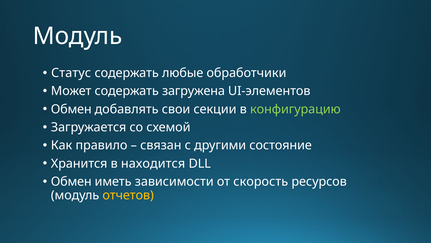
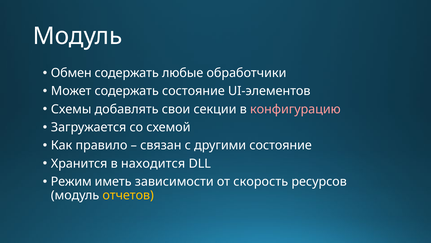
Статус: Статус -> Обмен
содержать загружена: загружена -> состояние
Обмен at (71, 109): Обмен -> Схемы
конфигурацию colour: light green -> pink
Обмен at (71, 181): Обмен -> Режим
